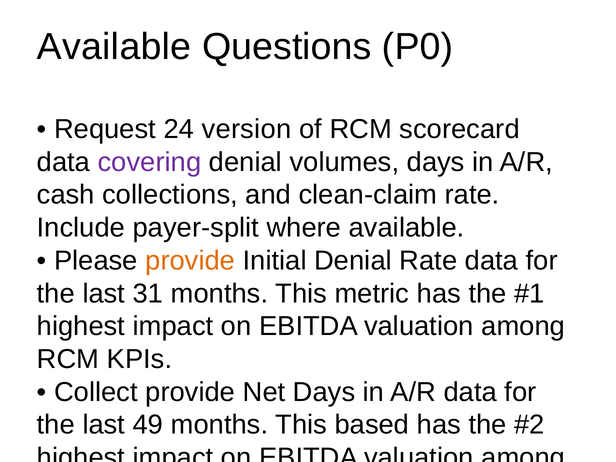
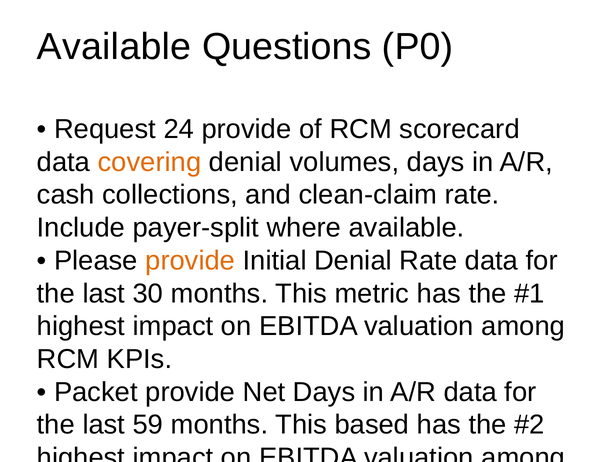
24 version: version -> provide
covering colour: purple -> orange
31: 31 -> 30
Collect at (96, 392): Collect -> Packet
49: 49 -> 59
